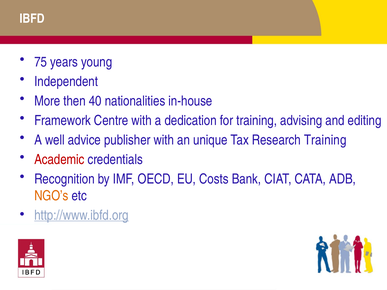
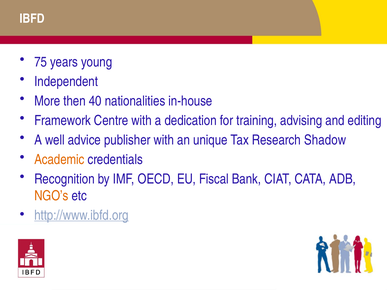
Research Training: Training -> Shadow
Academic colour: red -> orange
Costs: Costs -> Fiscal
